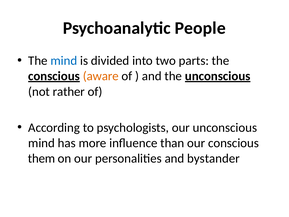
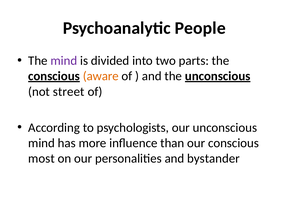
mind at (64, 61) colour: blue -> purple
rather: rather -> street
them: them -> most
